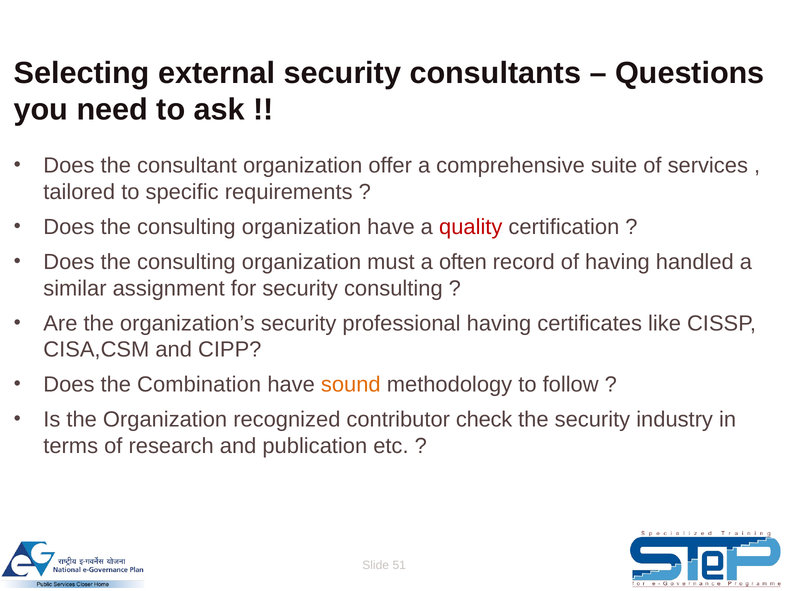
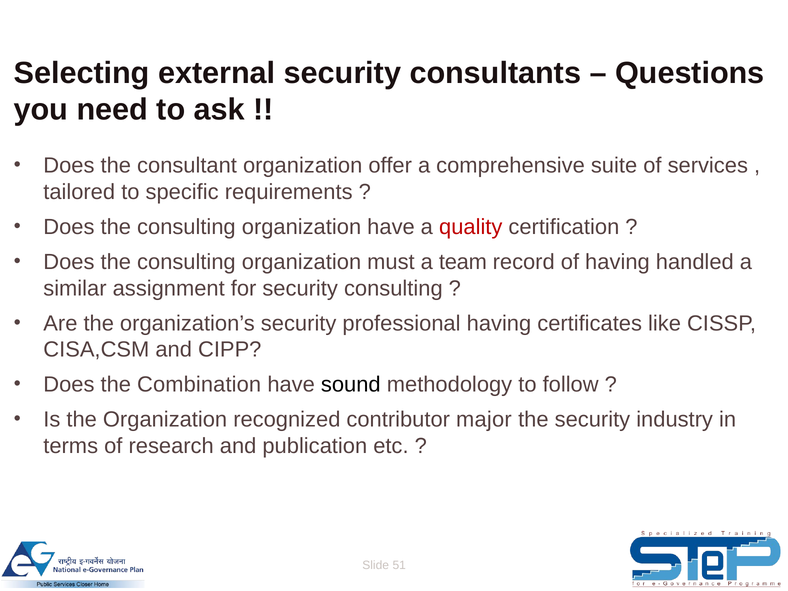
often: often -> team
sound colour: orange -> black
check: check -> major
